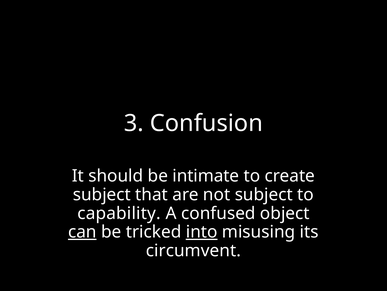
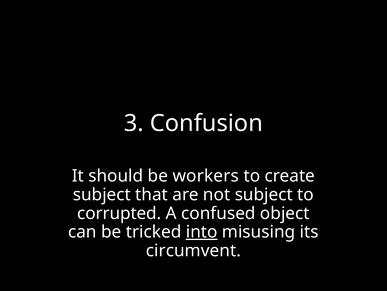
intimate: intimate -> workers
capability: capability -> corrupted
can underline: present -> none
